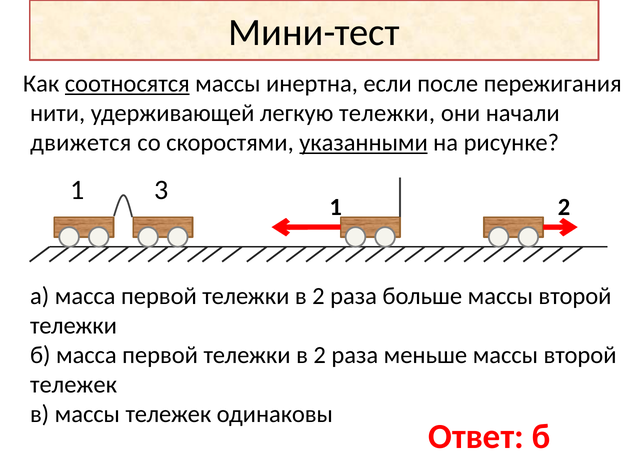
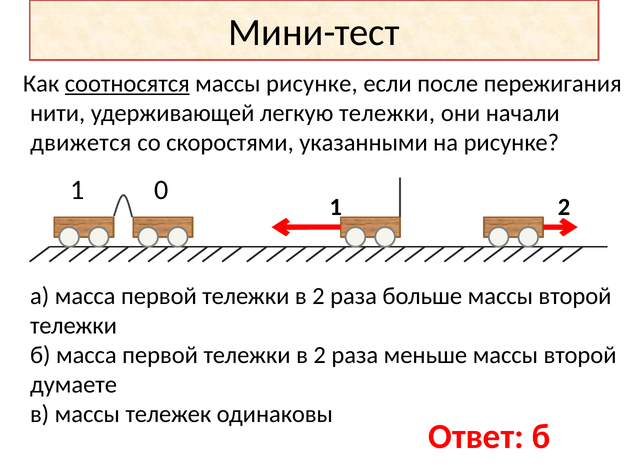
массы инертна: инертна -> рисунке
указанными underline: present -> none
3: 3 -> 0
тележек at (74, 385): тележек -> думаете
